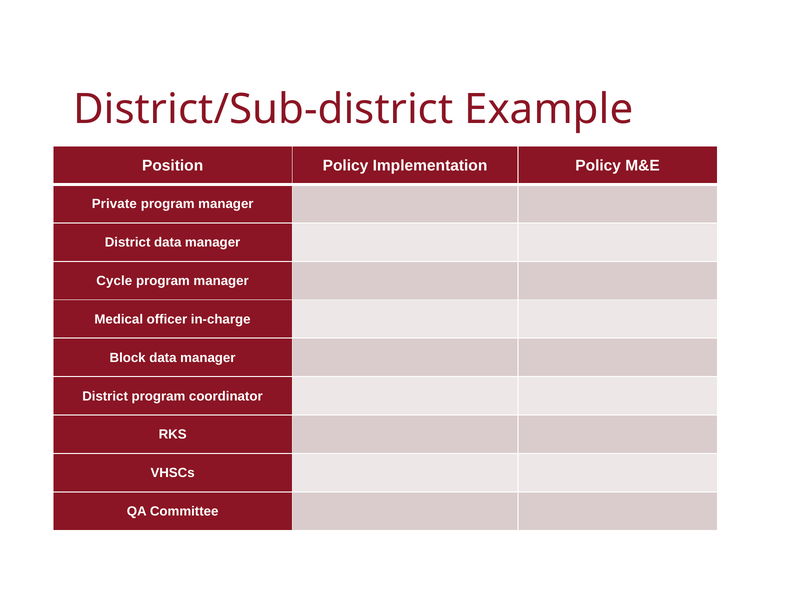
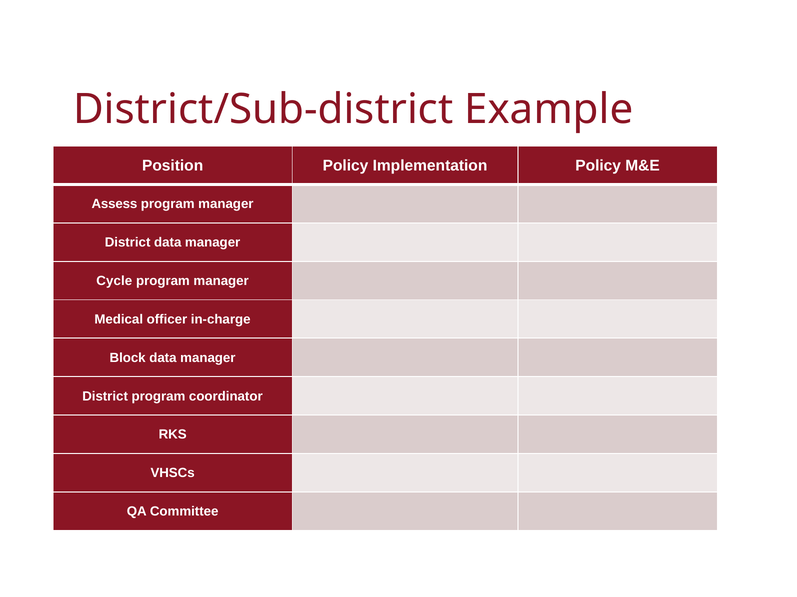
Private: Private -> Assess
